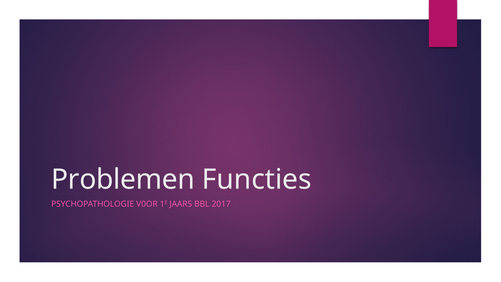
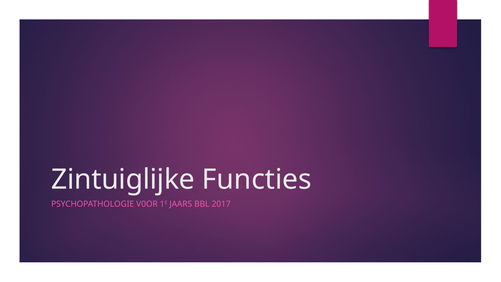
Problemen: Problemen -> Zintuiglijke
